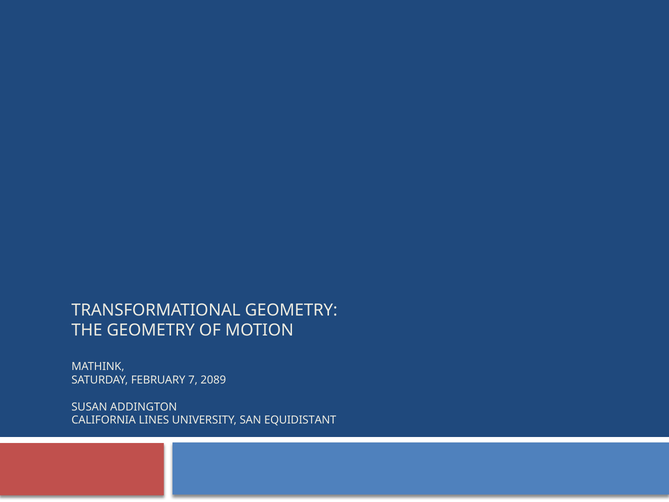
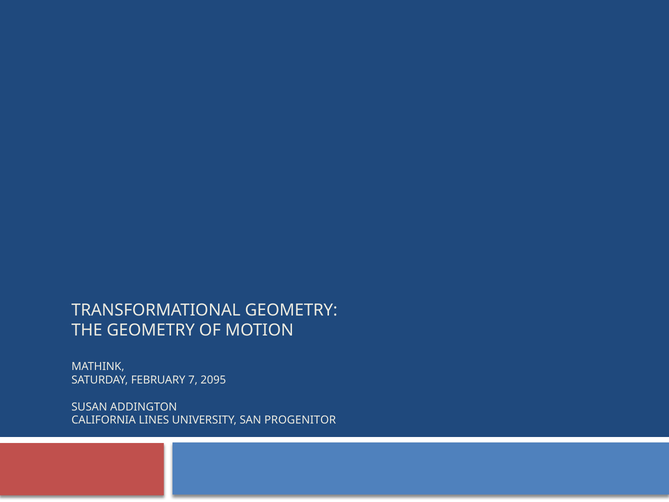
2089: 2089 -> 2095
EQUIDISTANT: EQUIDISTANT -> PROGENITOR
